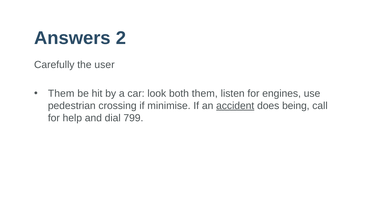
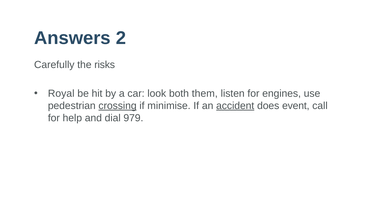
user: user -> risks
Them at (61, 93): Them -> Royal
crossing underline: none -> present
being: being -> event
799: 799 -> 979
